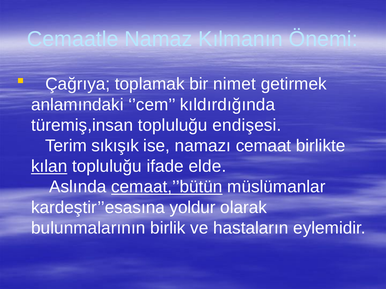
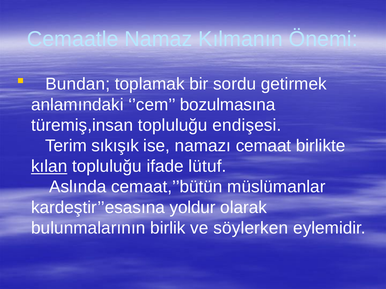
Çağrıya: Çağrıya -> Bundan
nimet: nimet -> sordu
kıldırdığında: kıldırdığında -> bozulmasına
elde: elde -> lütuf
cemaat,’’bütün underline: present -> none
hastaların: hastaların -> söylerken
